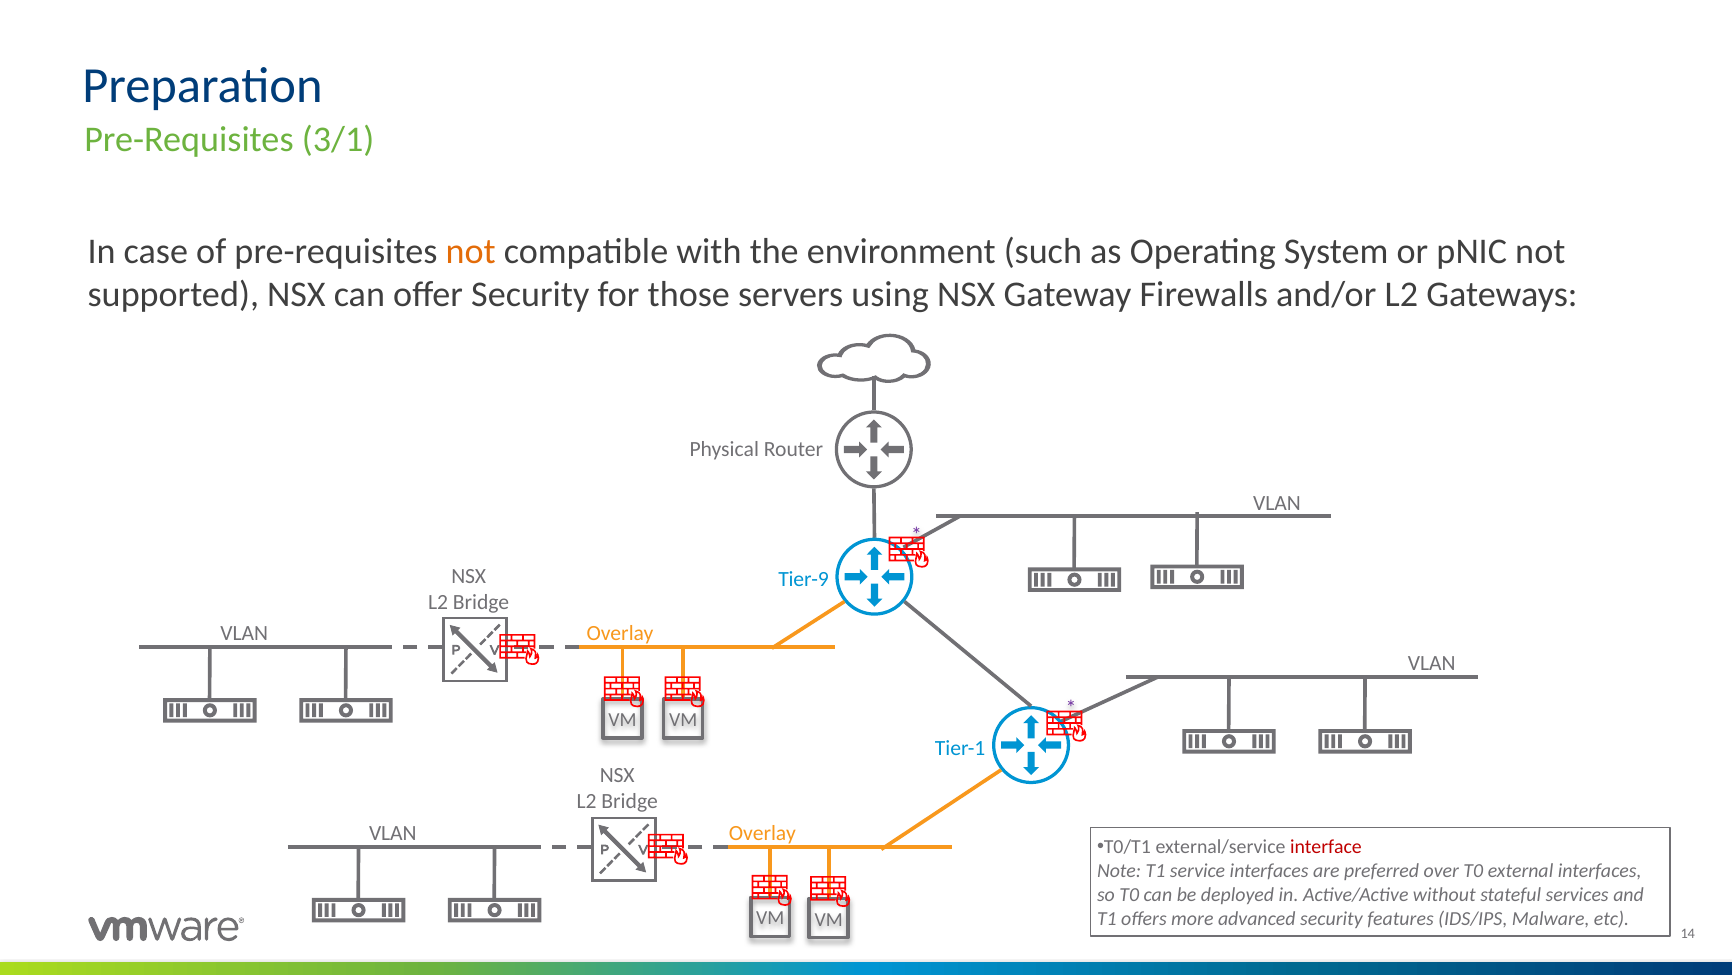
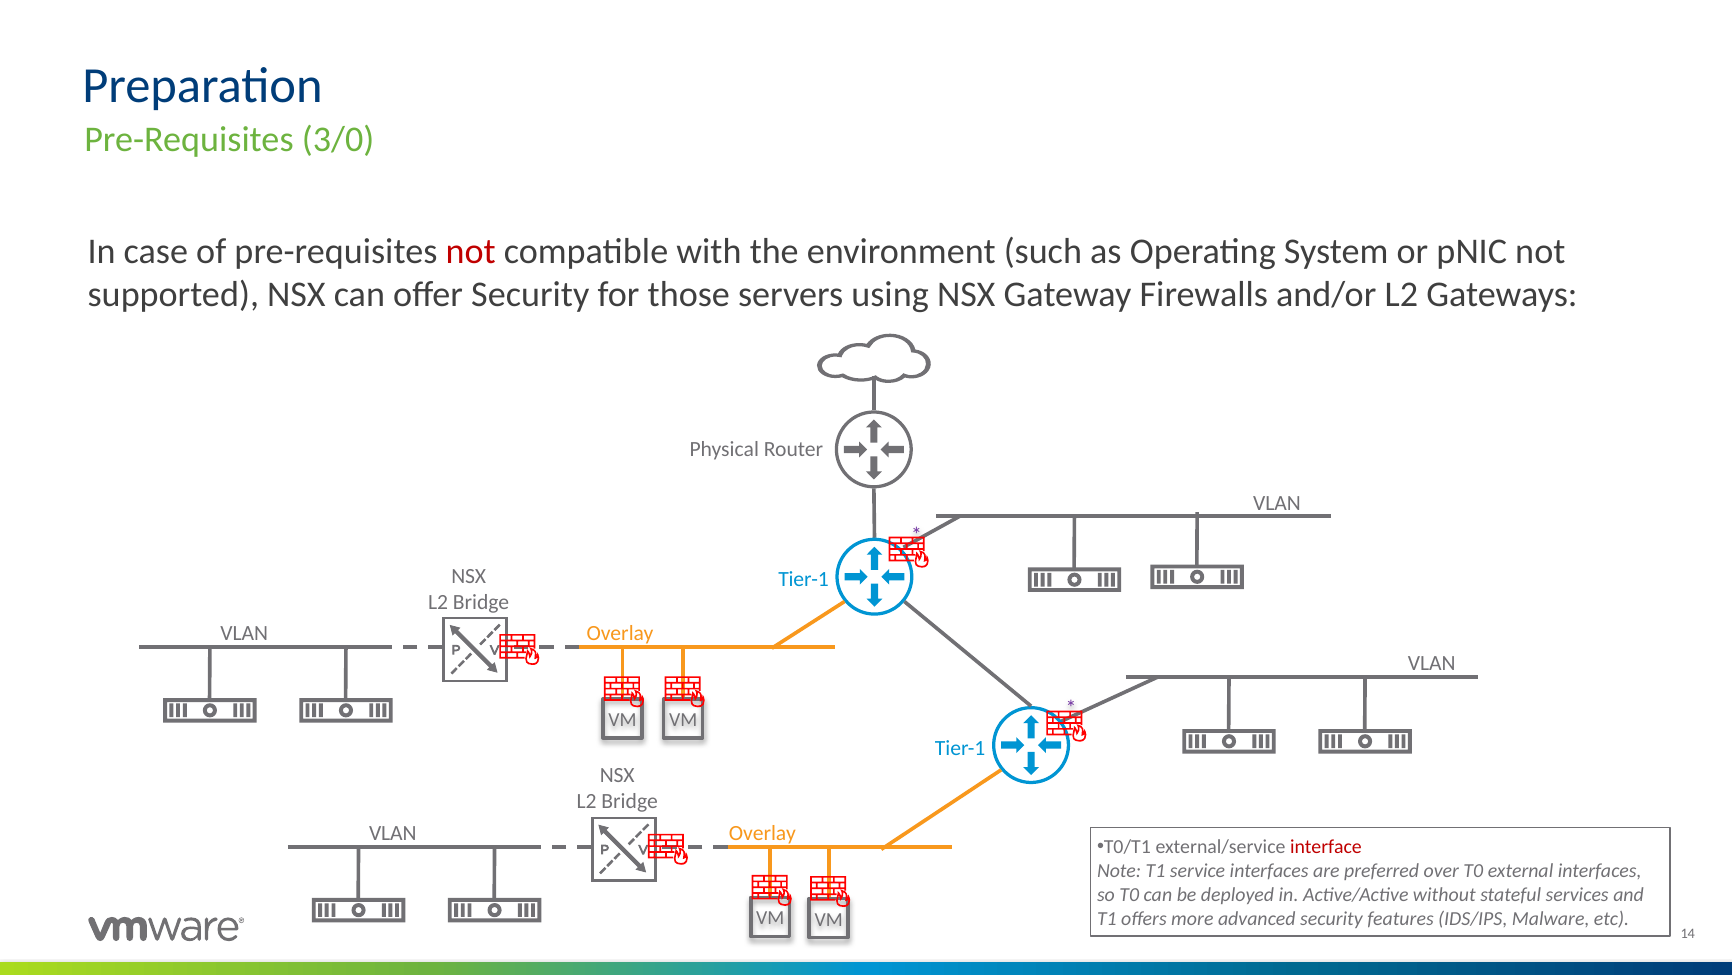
3/1: 3/1 -> 3/0
not at (471, 252) colour: orange -> red
Tier-9 at (804, 579): Tier-9 -> Tier-1
